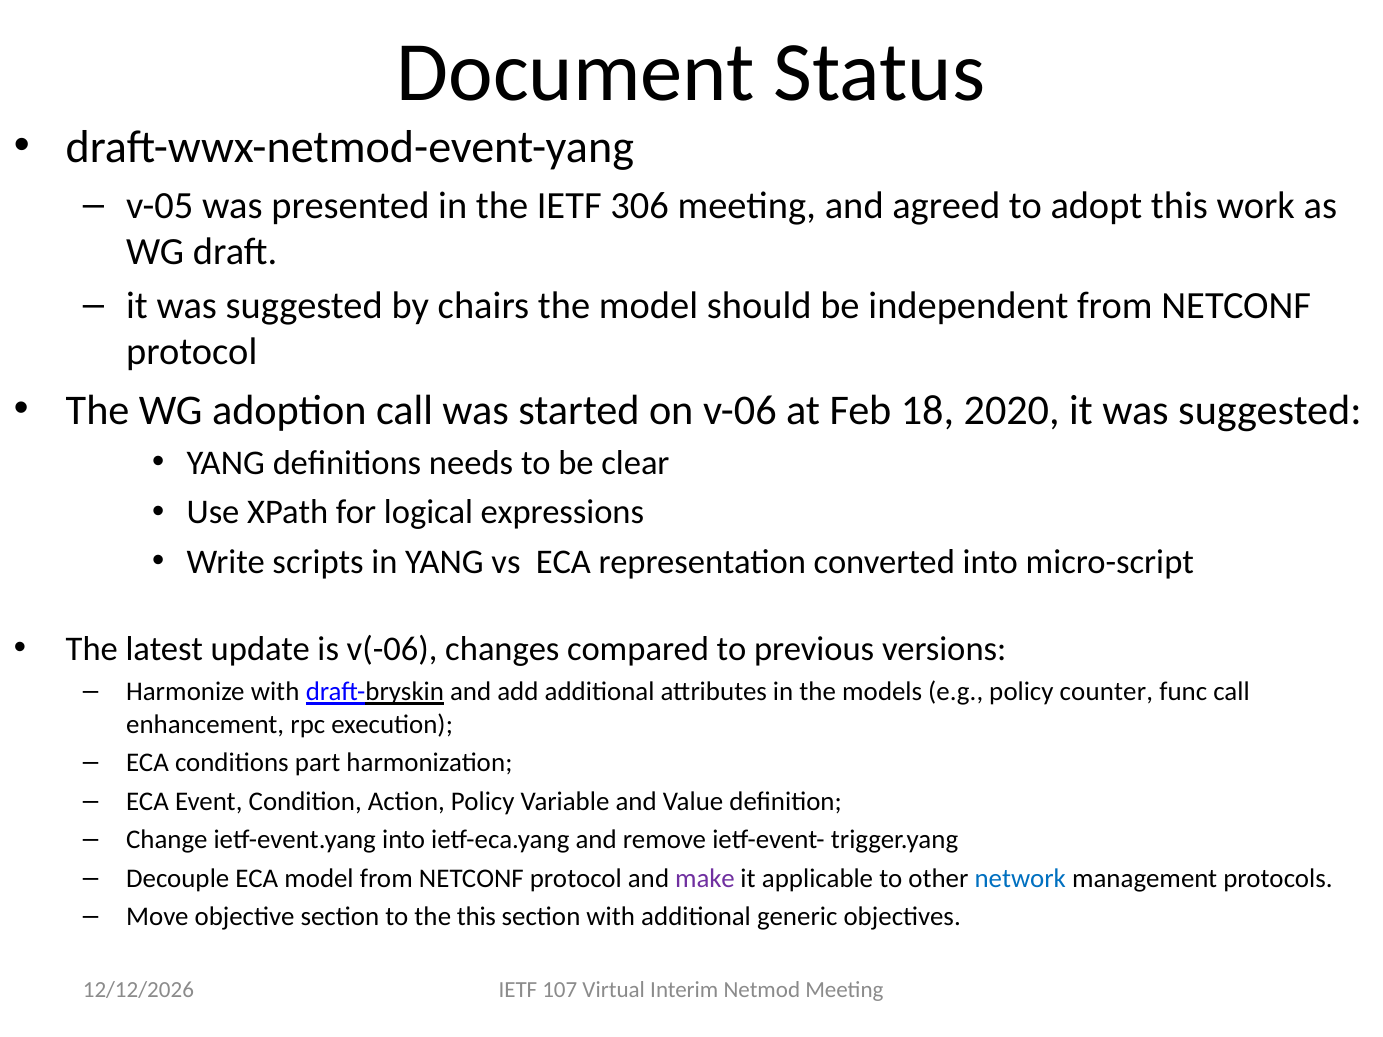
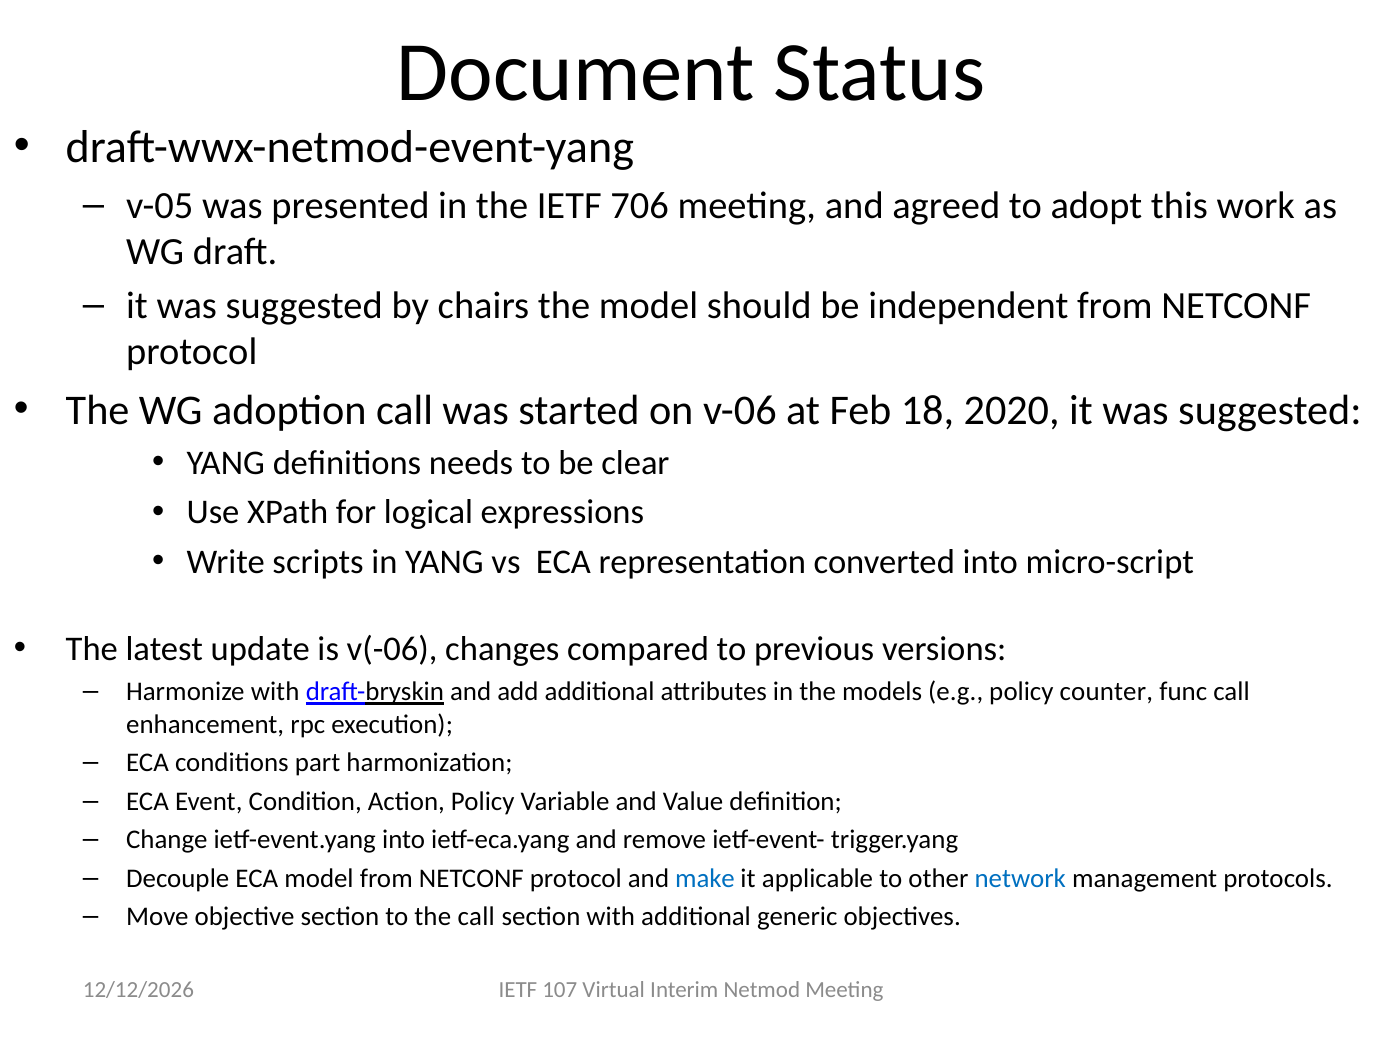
306: 306 -> 706
make colour: purple -> blue
the this: this -> call
